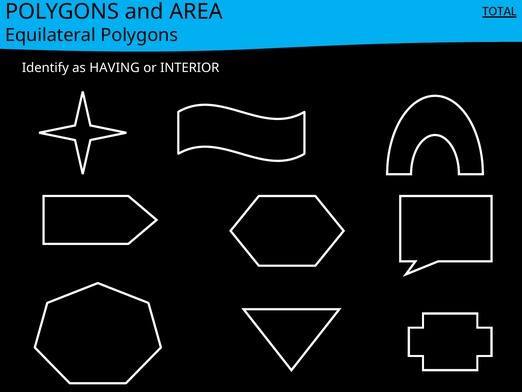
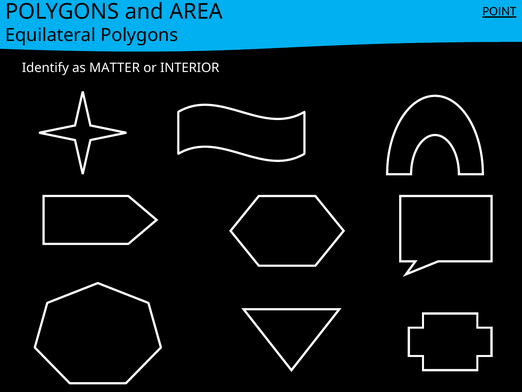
TOTAL: TOTAL -> POINT
HAVING: HAVING -> MATTER
